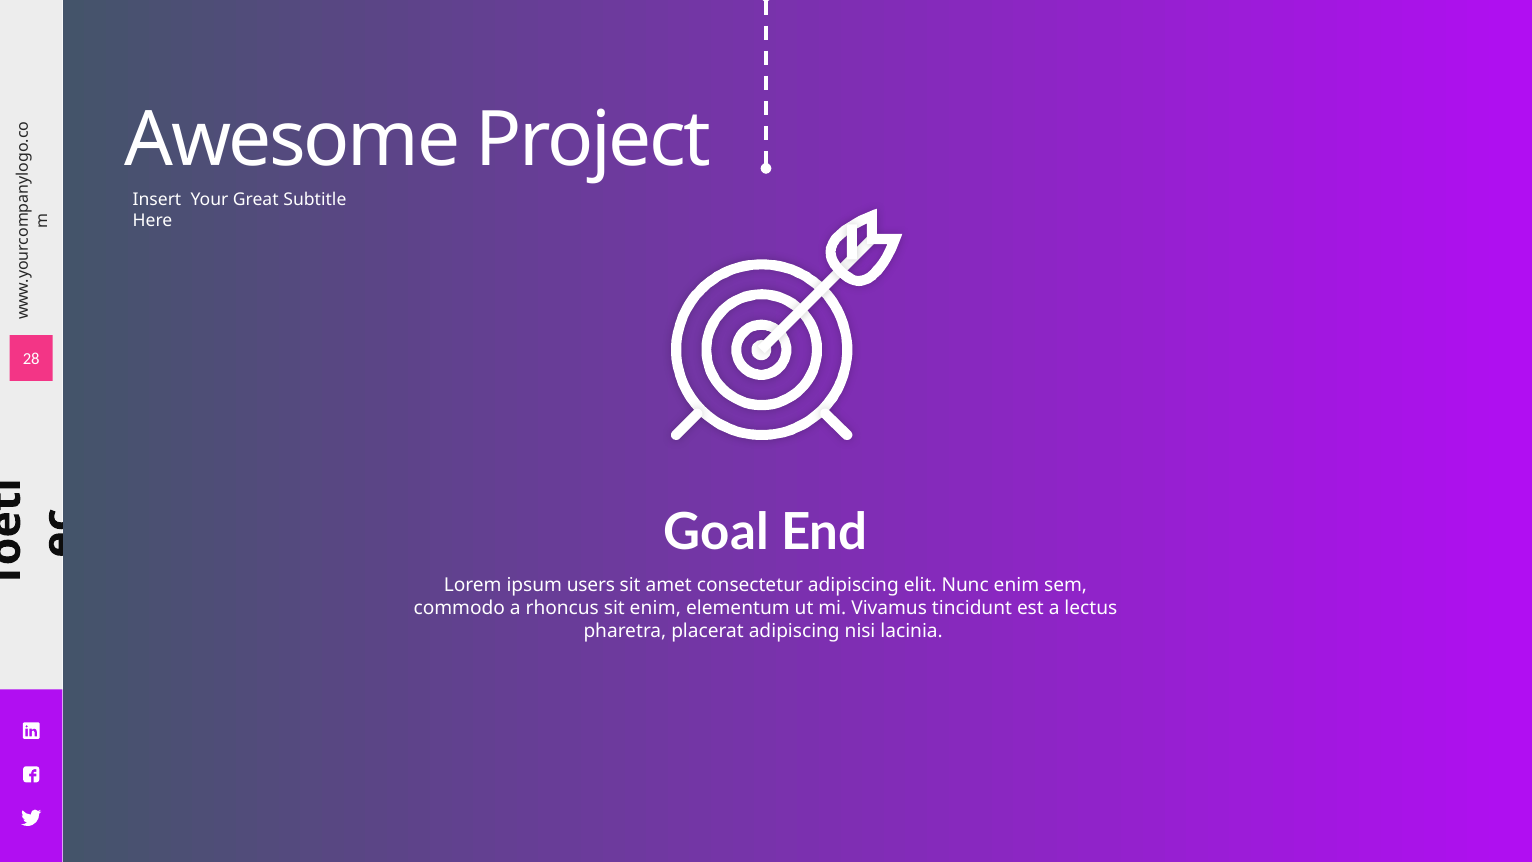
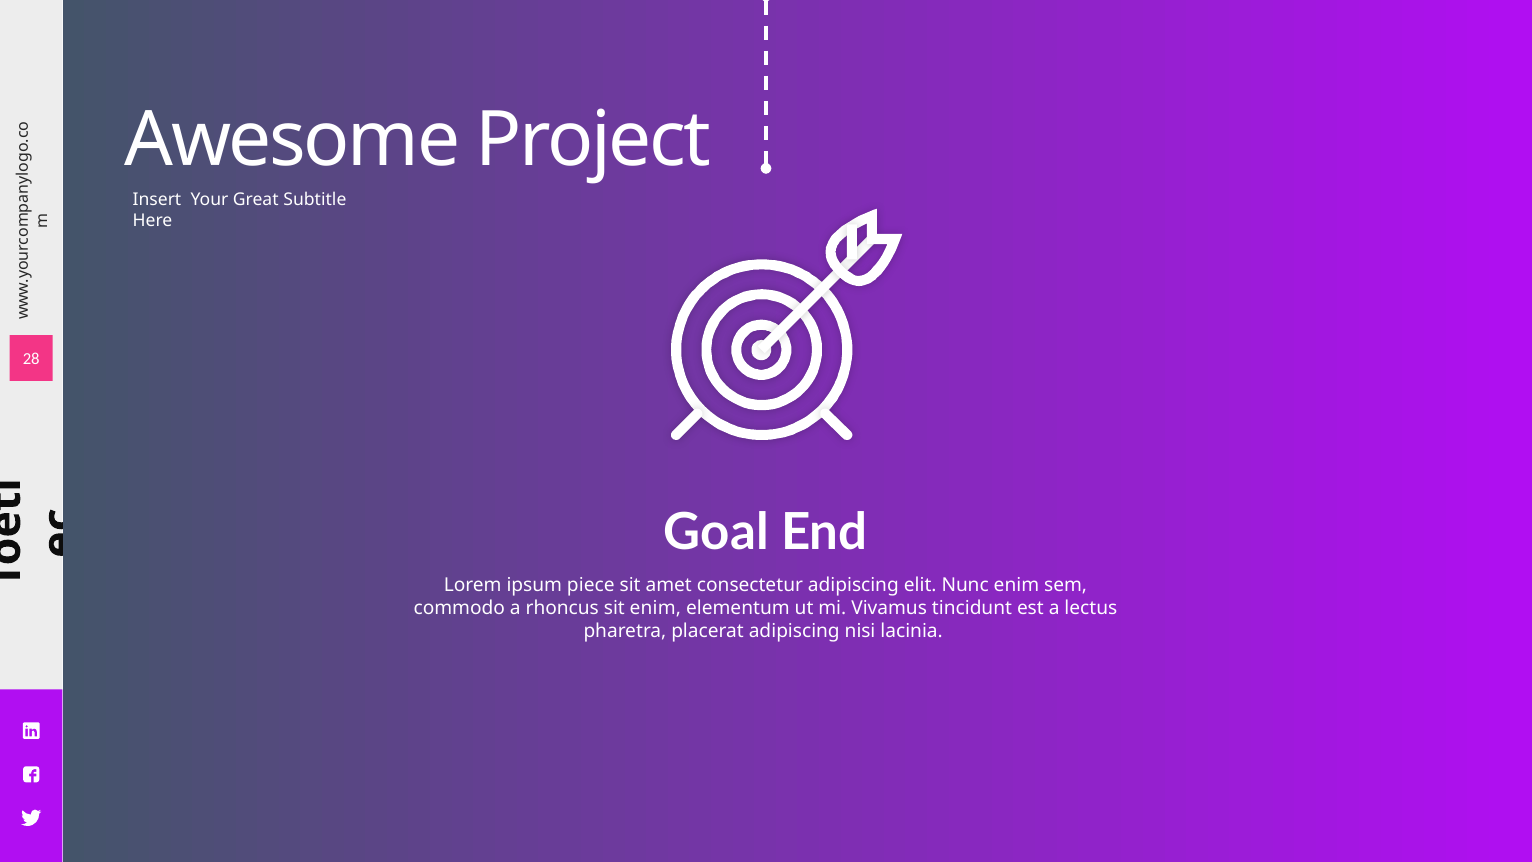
users: users -> piece
